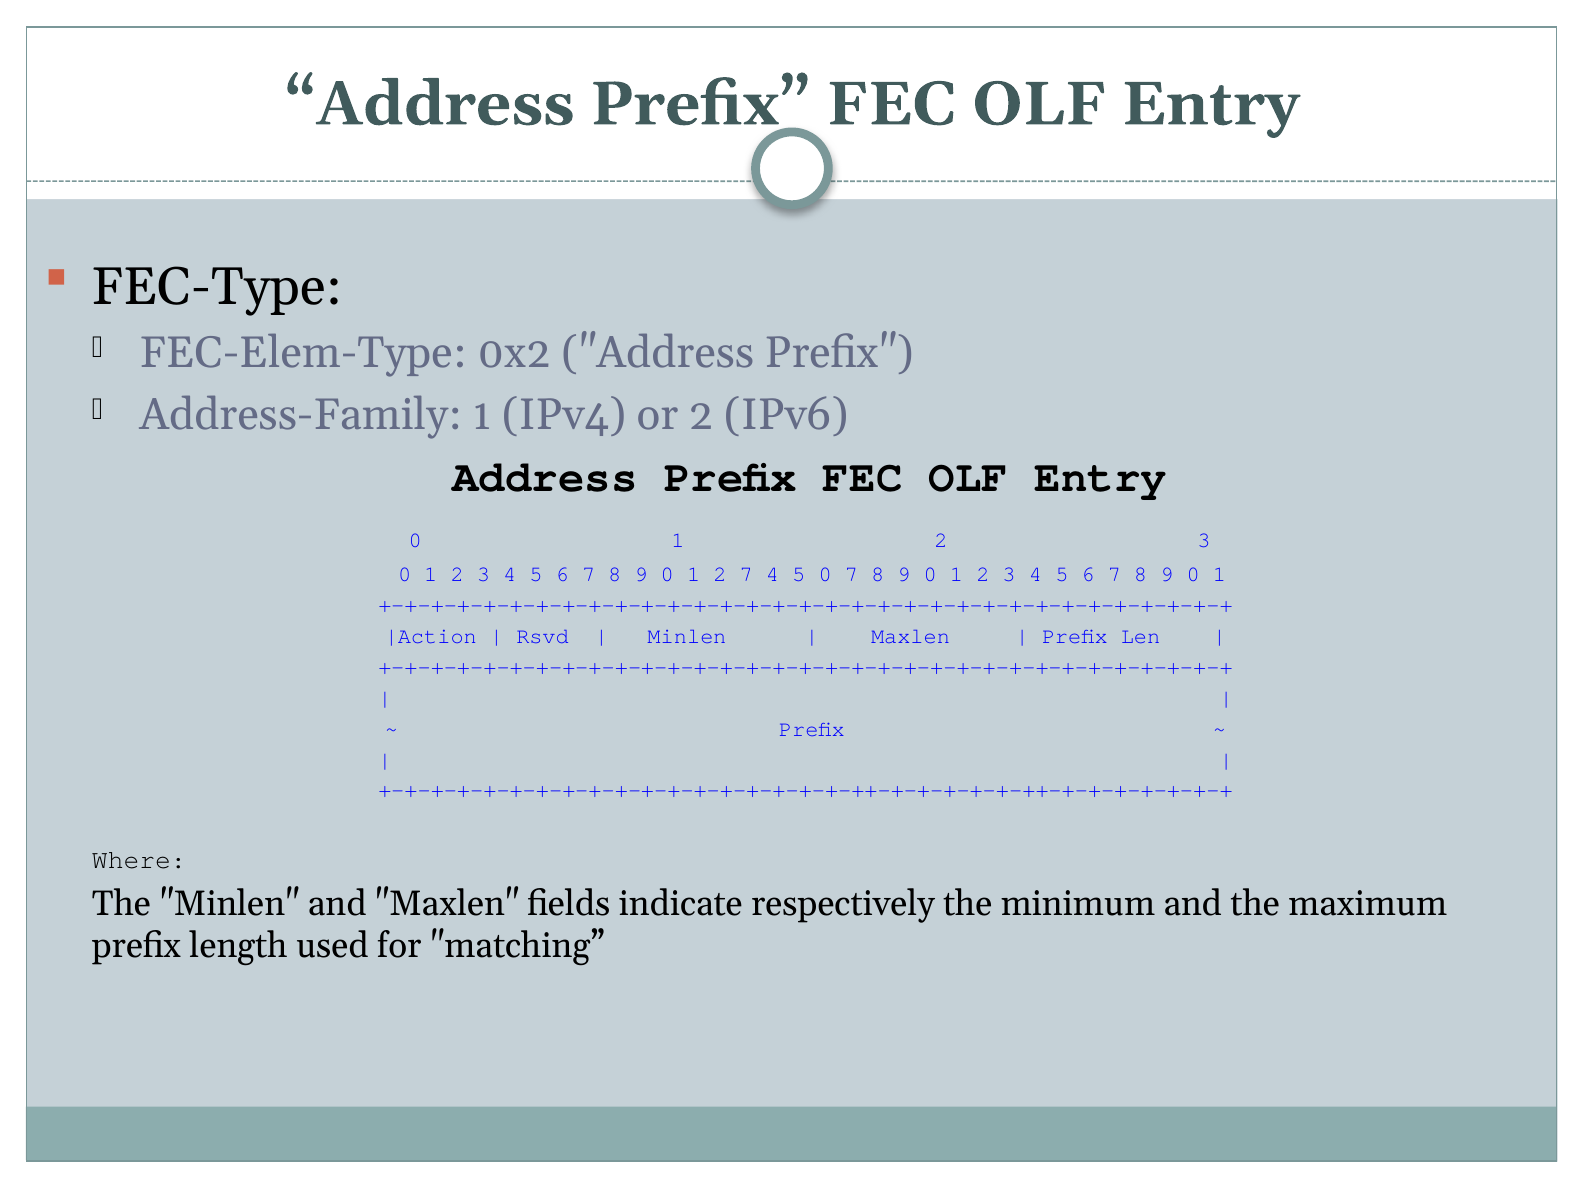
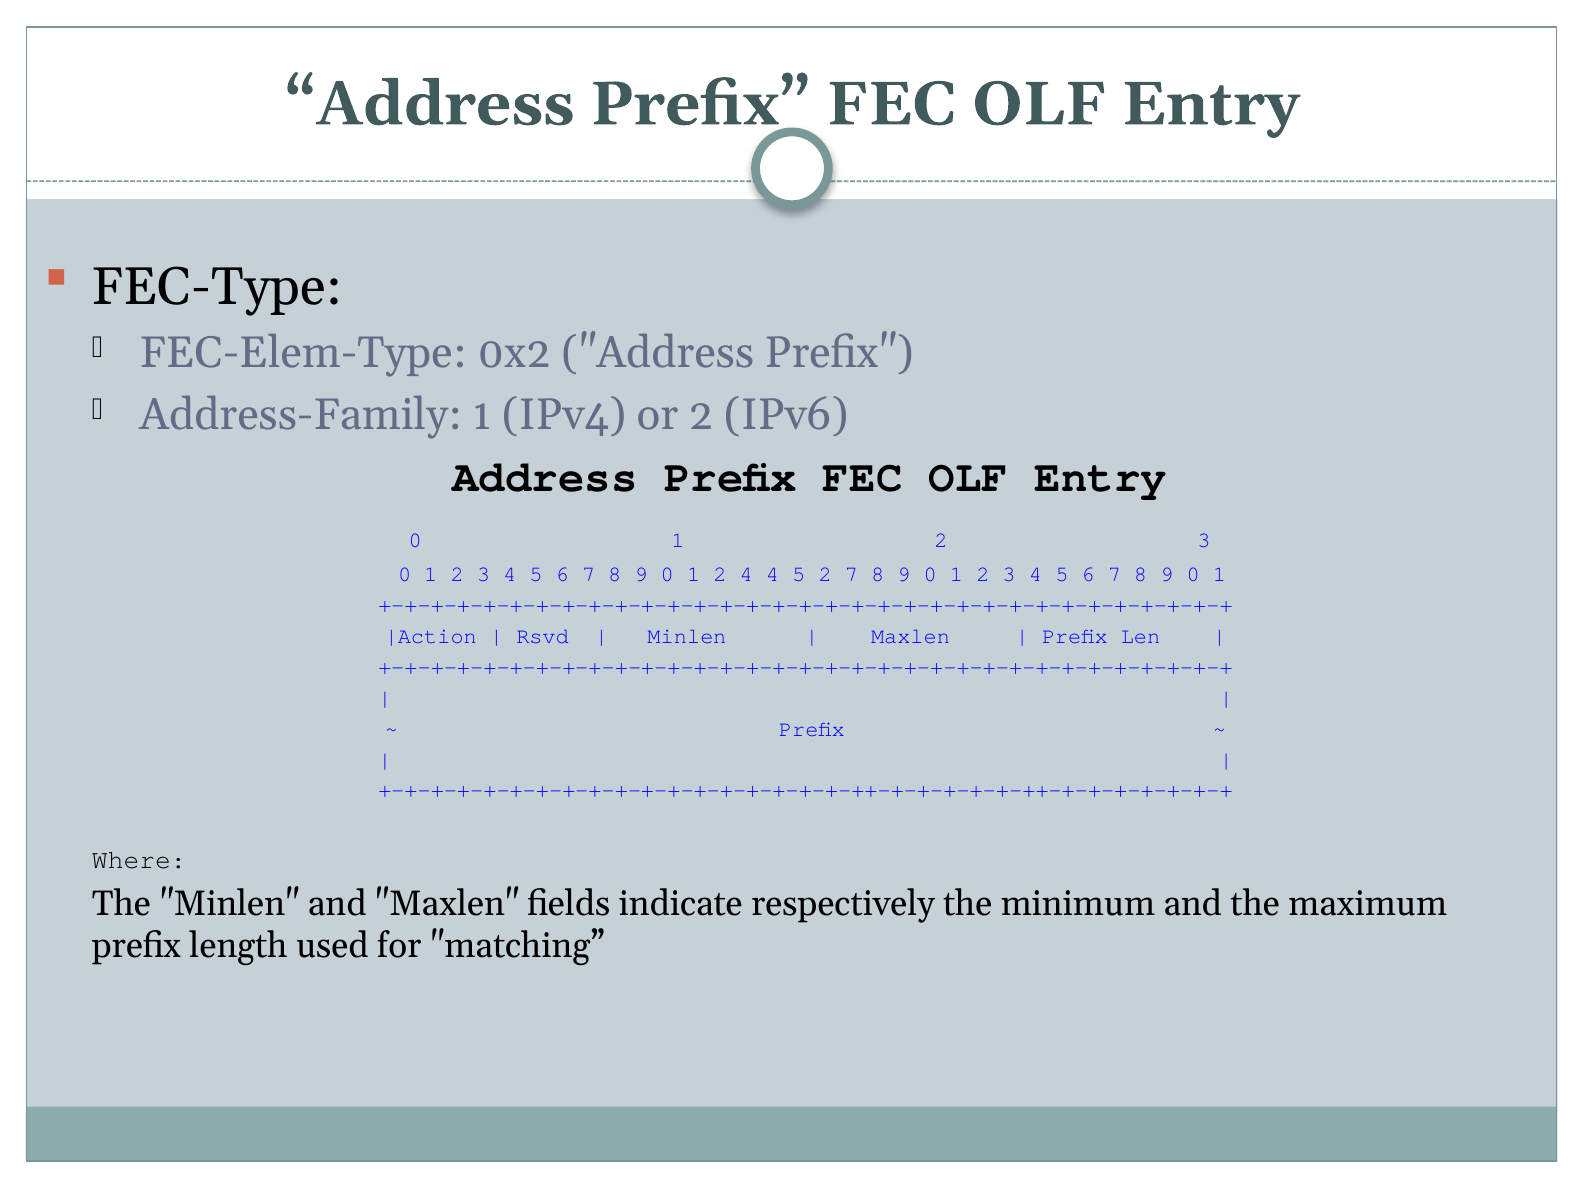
2 7: 7 -> 4
5 0: 0 -> 2
